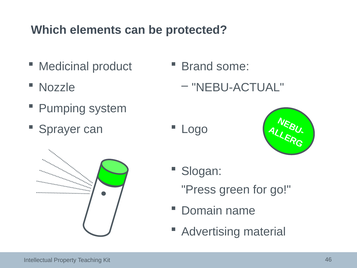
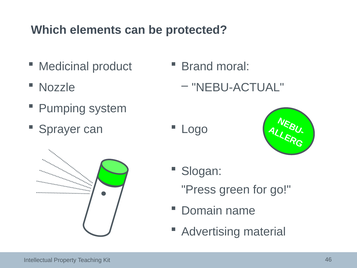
some: some -> moral
